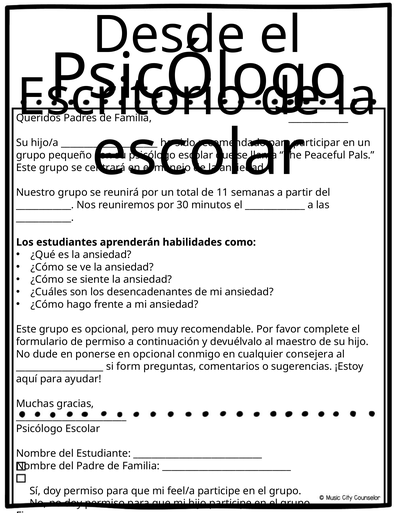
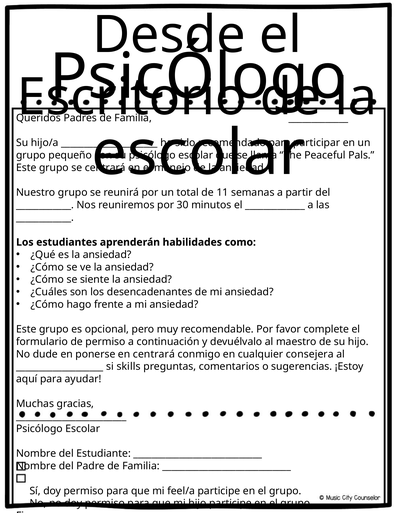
en opcional: opcional -> centrará
form: form -> skills
